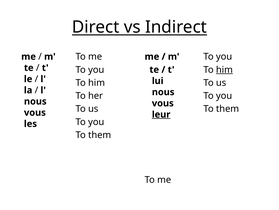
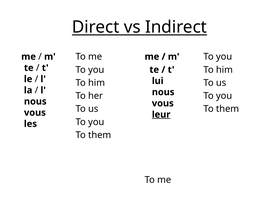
him at (224, 69) underline: present -> none
